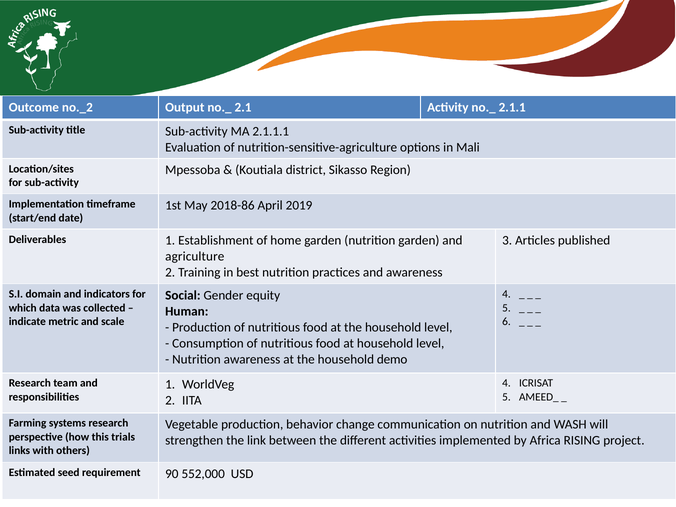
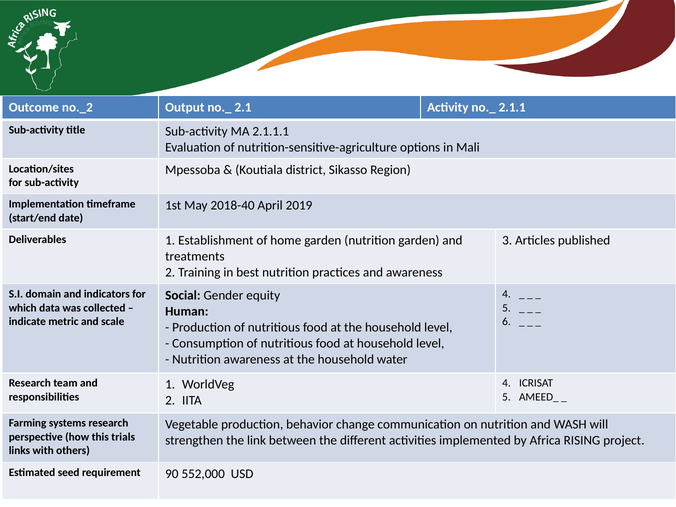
2018-86: 2018-86 -> 2018-40
agriculture: agriculture -> treatments
demo: demo -> water
